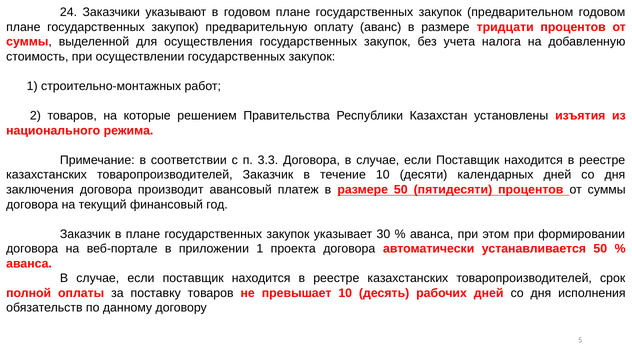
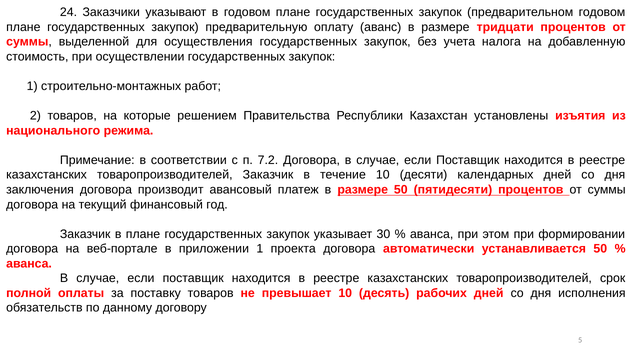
3.3: 3.3 -> 7.2
